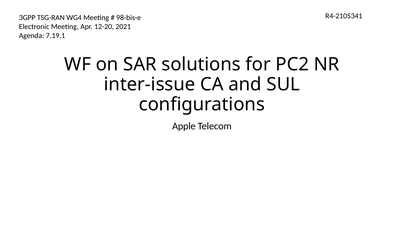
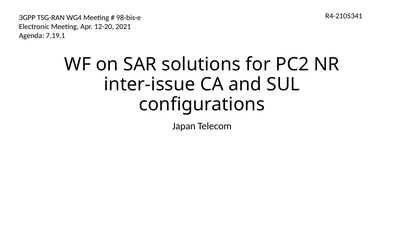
Apple: Apple -> Japan
